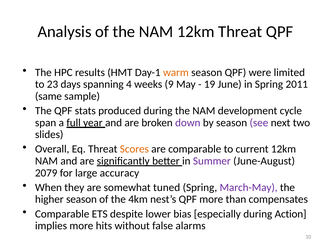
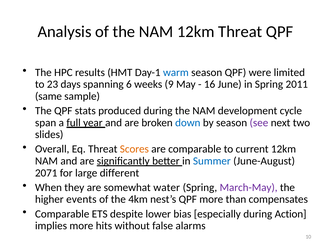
warm colour: orange -> blue
4: 4 -> 6
19: 19 -> 16
down colour: purple -> blue
Summer colour: purple -> blue
2079: 2079 -> 2071
accuracy: accuracy -> different
tuned: tuned -> water
higher season: season -> events
